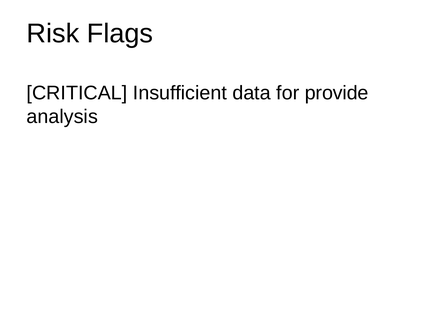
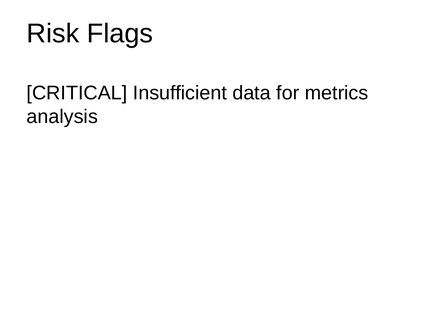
provide: provide -> metrics
